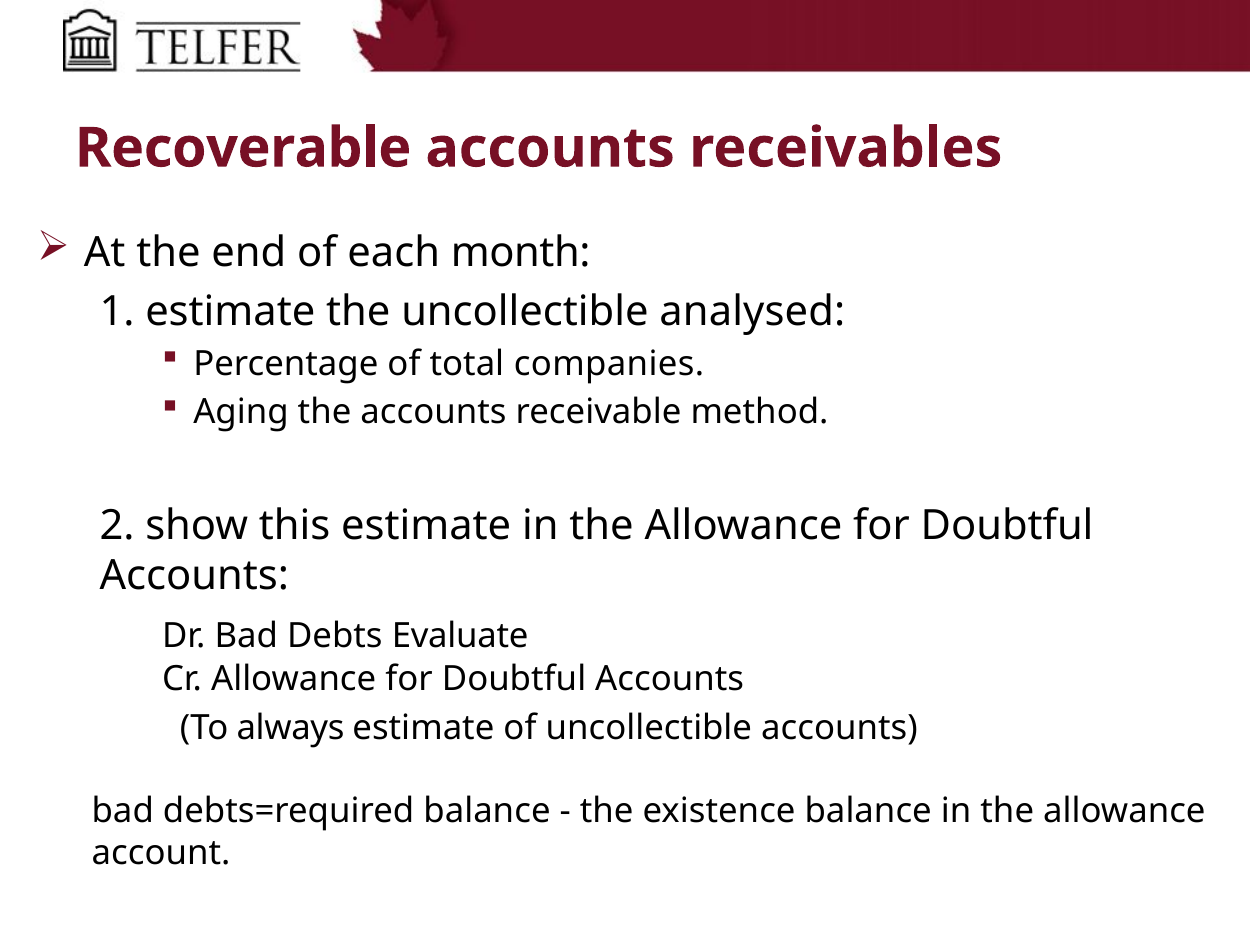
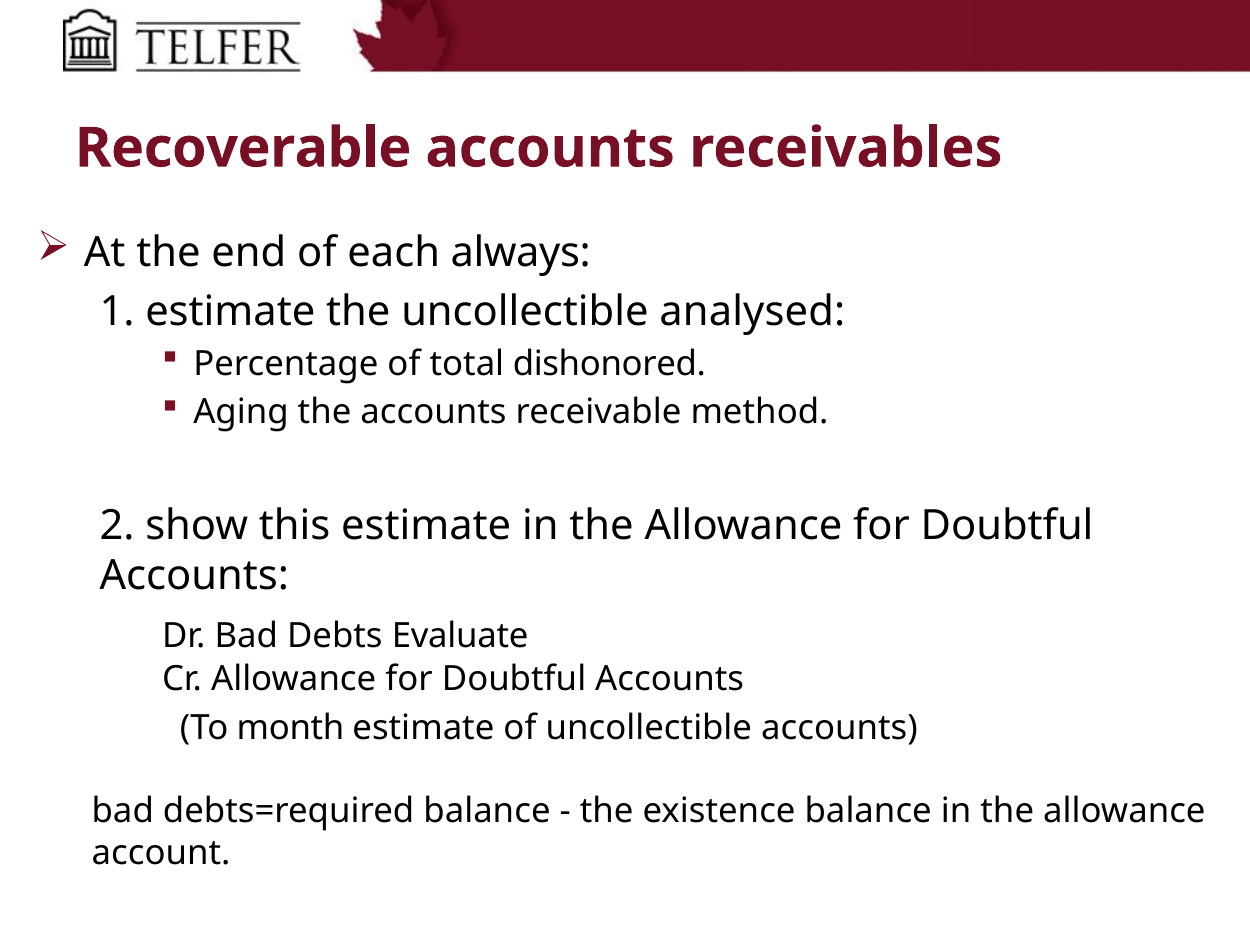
month: month -> always
companies: companies -> dishonored
always: always -> month
